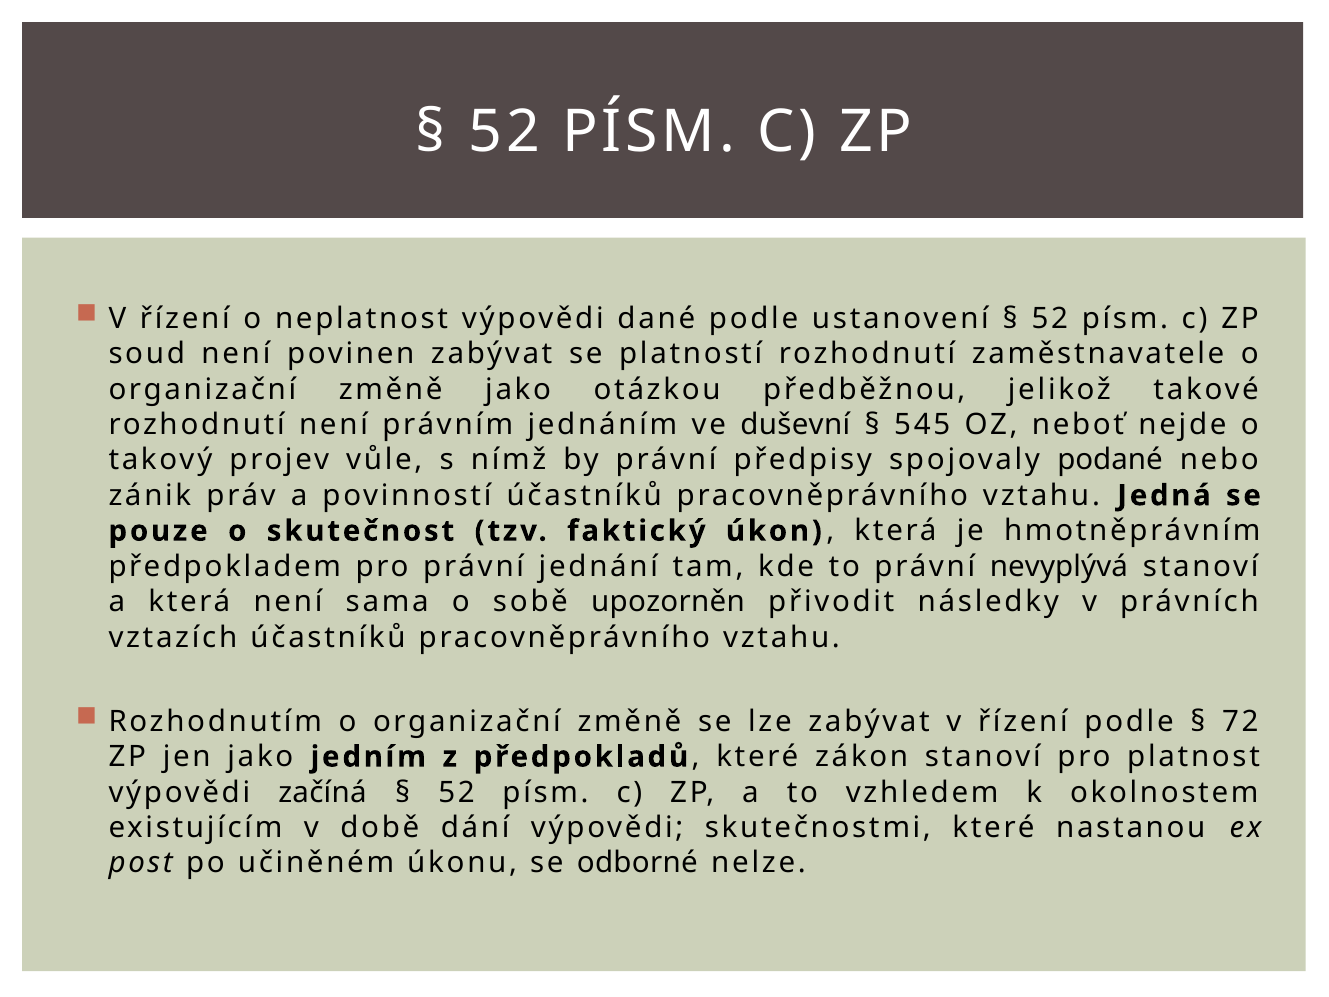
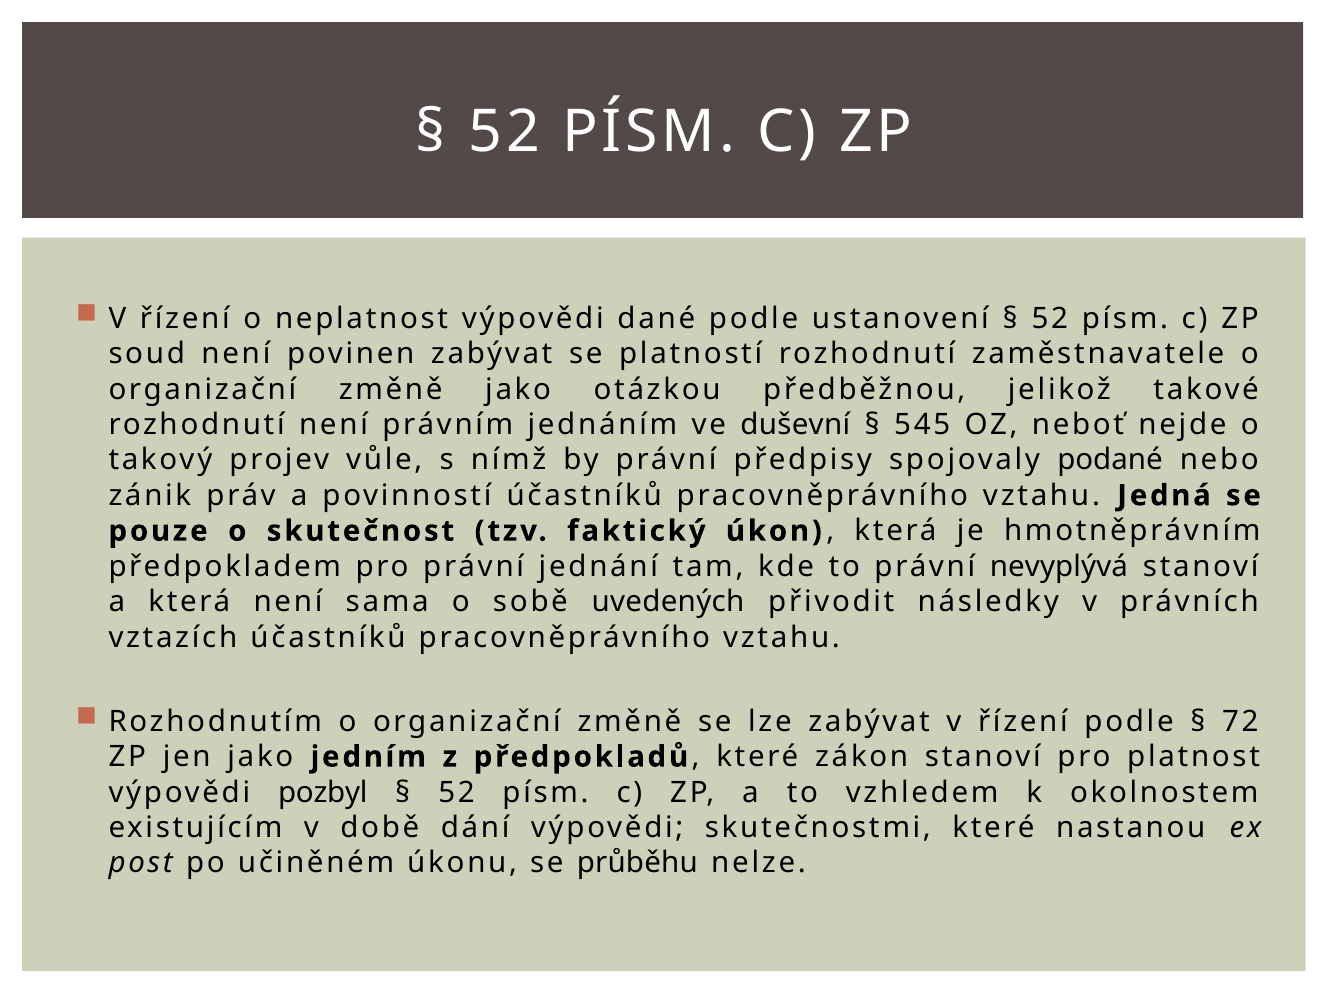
upozorněn: upozorněn -> uvedených
začíná: začíná -> pozbyl
odborné: odborné -> průběhu
